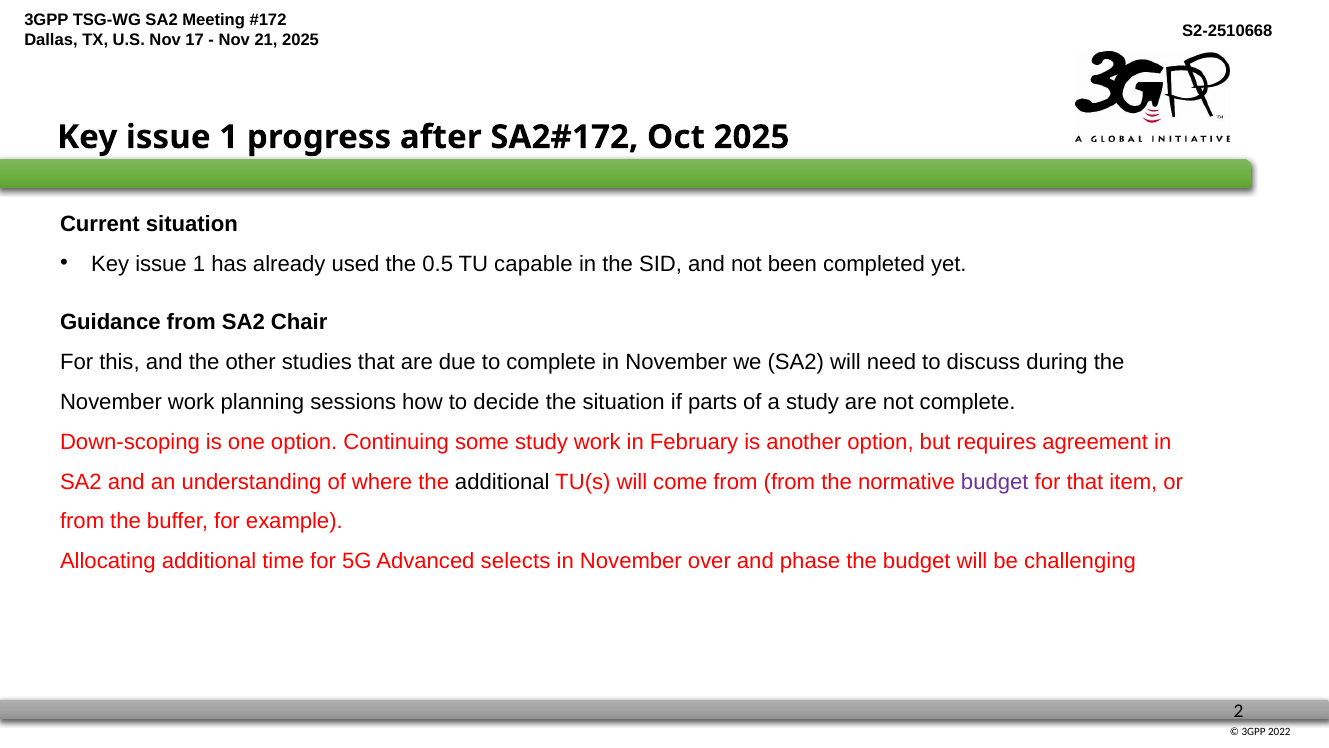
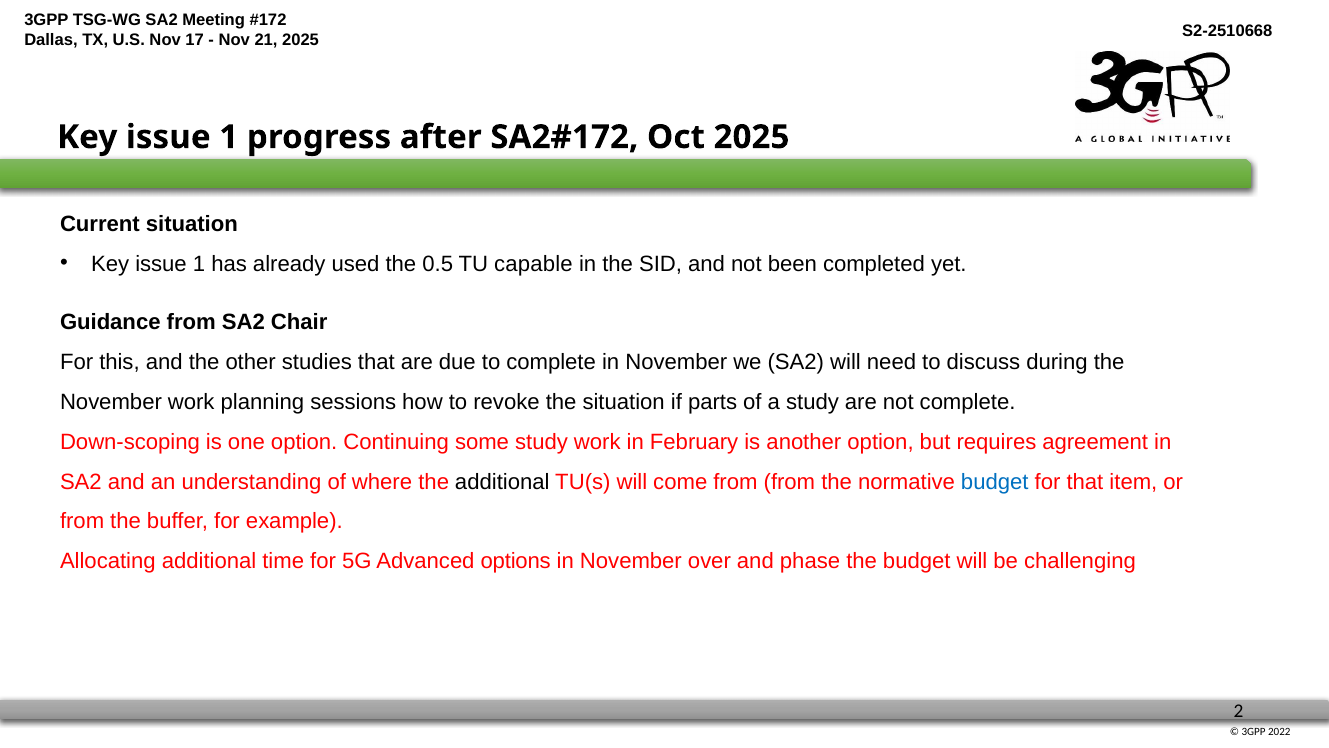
decide: decide -> revoke
budget at (995, 481) colour: purple -> blue
selects: selects -> options
